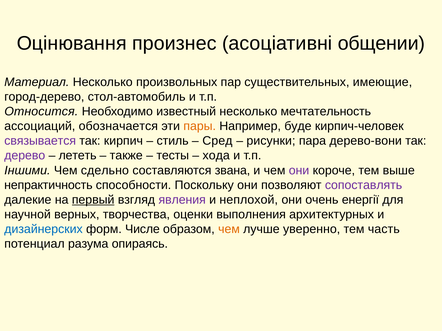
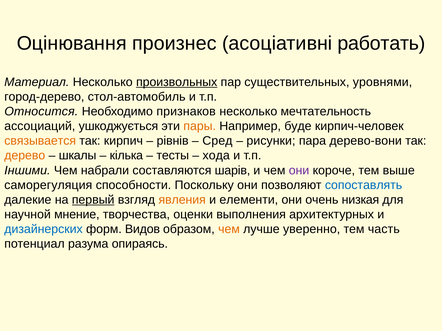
общении: общении -> работать
произвольных underline: none -> present
имеющие: имеющие -> уровнями
известный: известный -> признаков
обозначается: обозначается -> ушкоджується
связывается colour: purple -> orange
стиль: стиль -> рівнів
дерево colour: purple -> orange
лететь: лететь -> шкалы
также: также -> кілька
сдельно: сдельно -> набрали
звана: звана -> шарів
непрактичность: непрактичность -> саморегуляция
сопоставлять colour: purple -> blue
явления colour: purple -> orange
неплохой: неплохой -> елементи
енергії: енергії -> низкая
верных: верных -> мнение
Числе: Числе -> Видов
